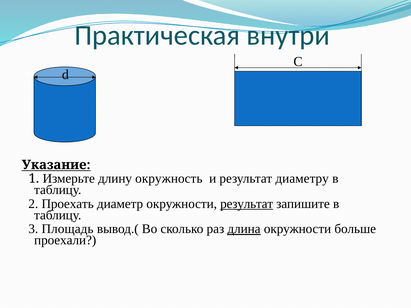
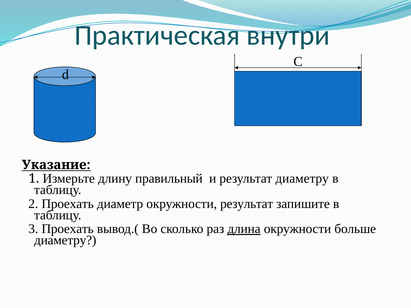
окружность: окружность -> правильный
результат at (247, 204) underline: present -> none
3 Площадь: Площадь -> Проехать
проехали at (65, 240): проехали -> диаметру
